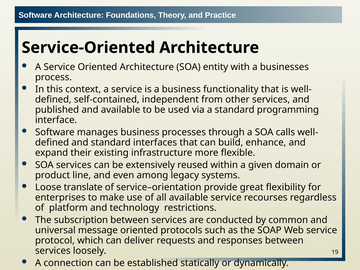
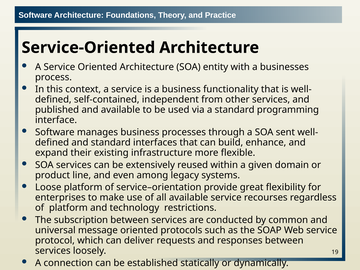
calls: calls -> sent
Loose translate: translate -> platform
